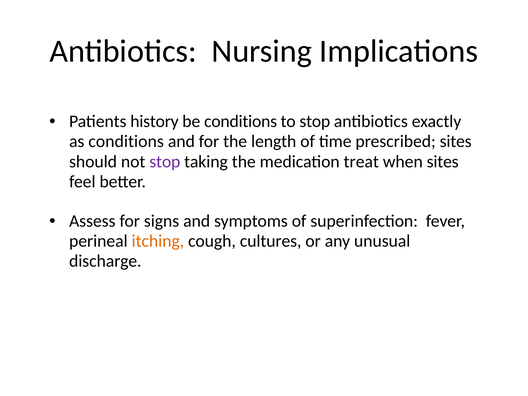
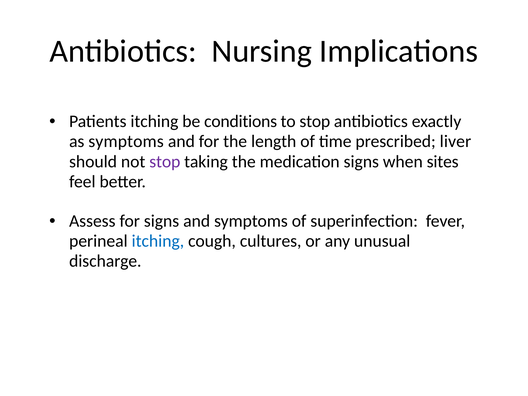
Patients history: history -> itching
as conditions: conditions -> symptoms
prescribed sites: sites -> liver
medication treat: treat -> signs
itching at (158, 241) colour: orange -> blue
